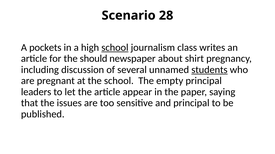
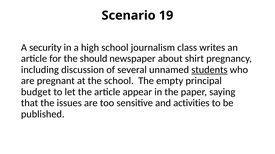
28: 28 -> 19
pockets: pockets -> security
school at (115, 48) underline: present -> none
leaders: leaders -> budget
and principal: principal -> activities
